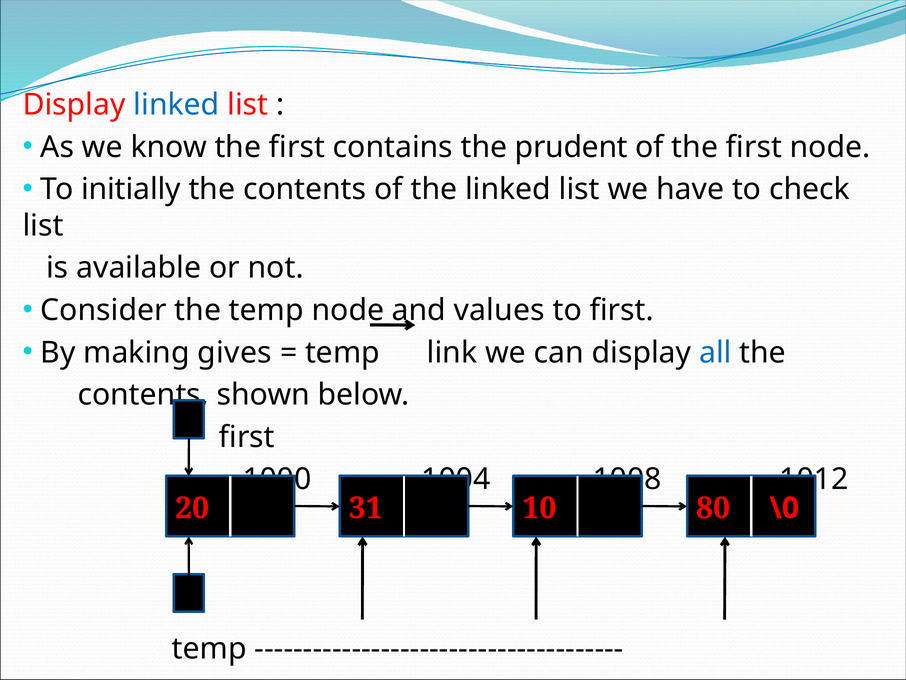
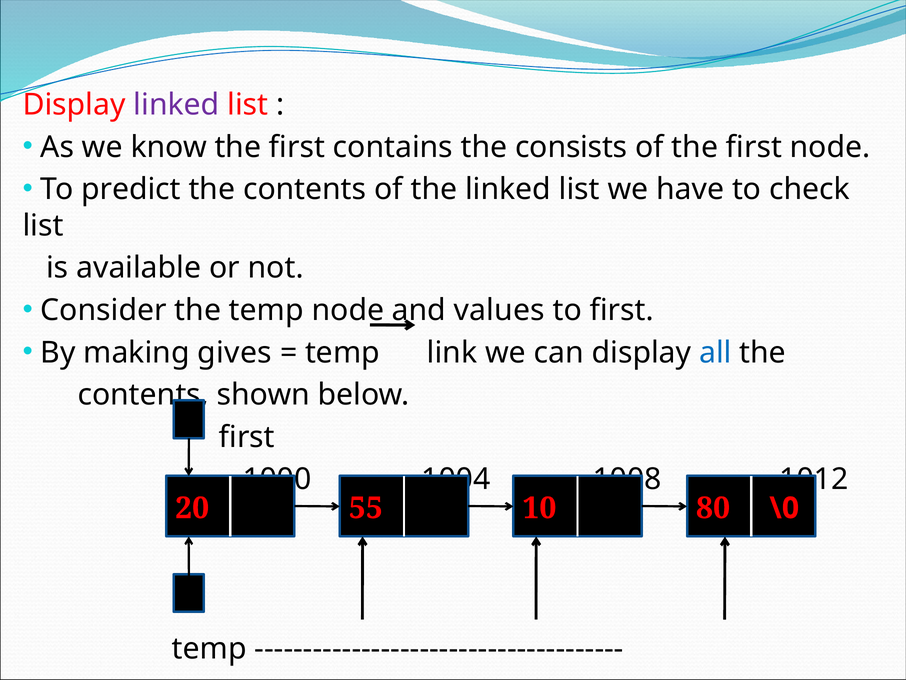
linked at (176, 105) colour: blue -> purple
prudent: prudent -> consists
initially: initially -> predict
31: 31 -> 55
